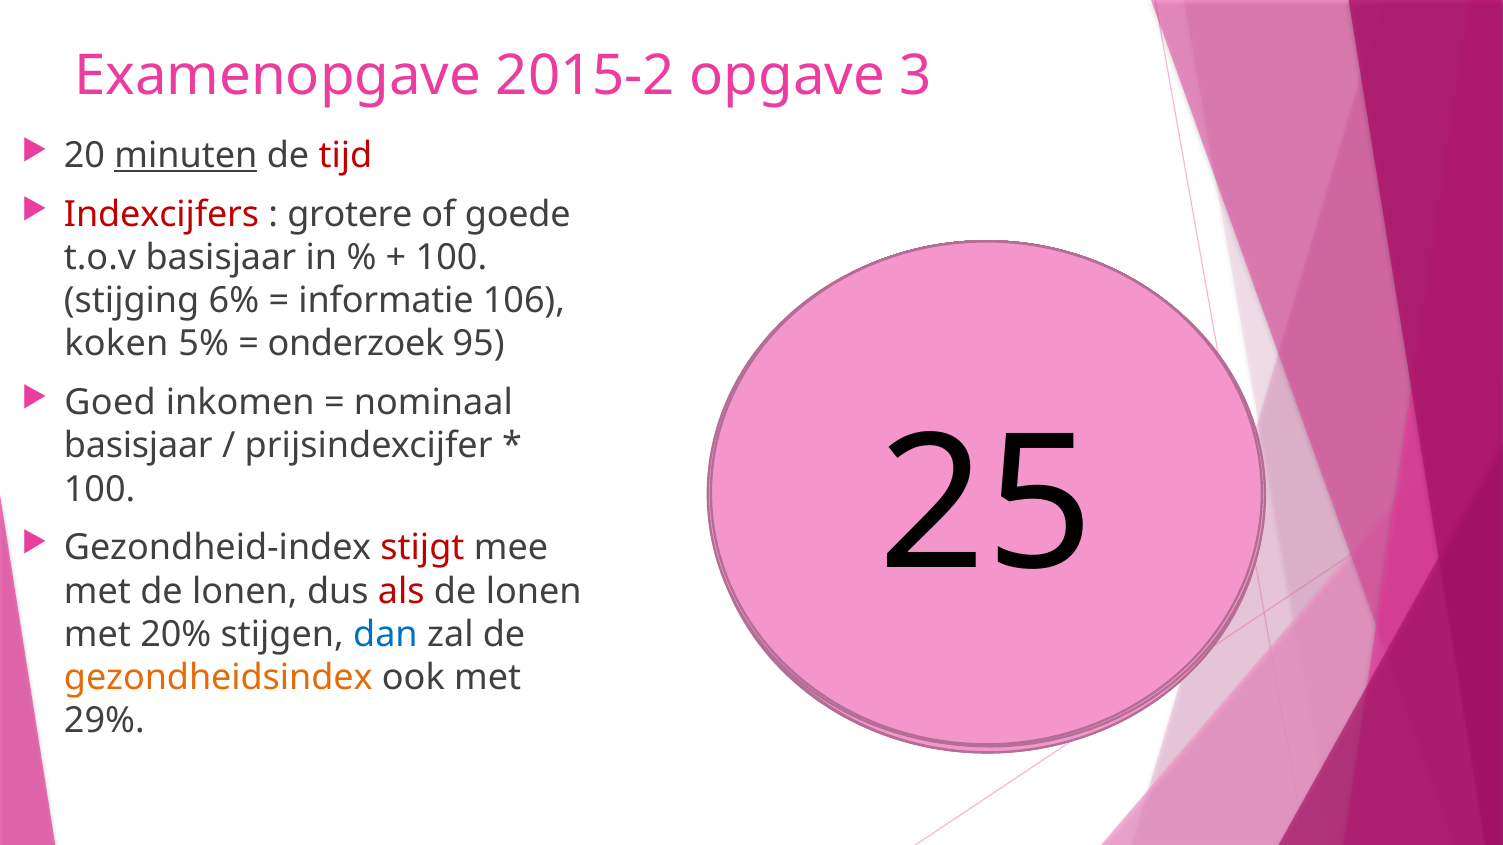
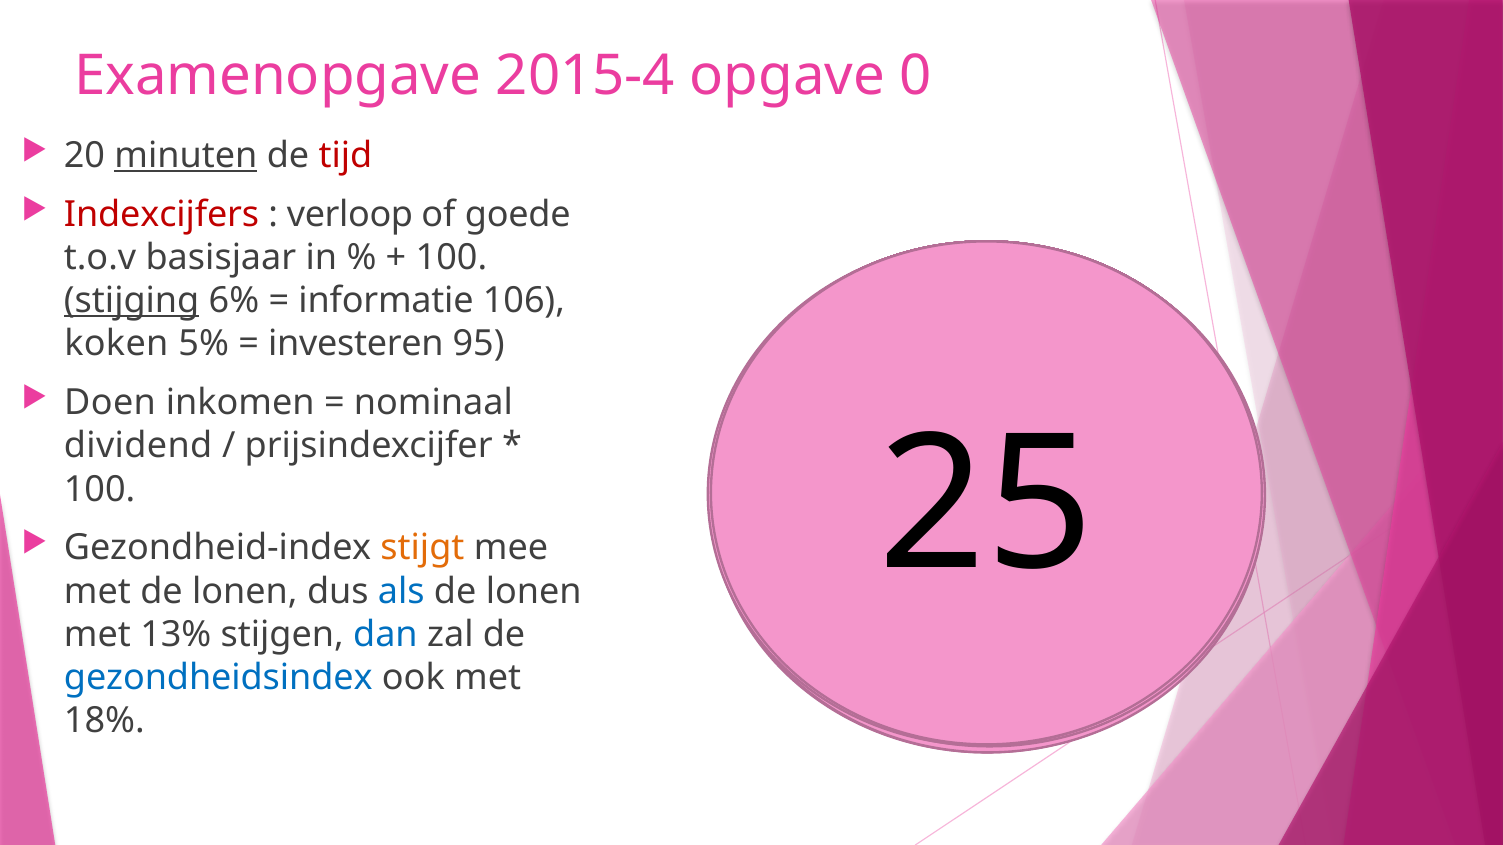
2015-2: 2015-2 -> 2015-4
3: 3 -> 0
grotere: grotere -> verloop
stijging underline: none -> present
onderzoek: onderzoek -> investeren
Goed: Goed -> Doen
basisjaar at (138, 446): basisjaar -> dividend
stijgt colour: red -> orange
als colour: red -> blue
20%: 20% -> 13%
gezondheidsindex colour: orange -> blue
29%: 29% -> 18%
